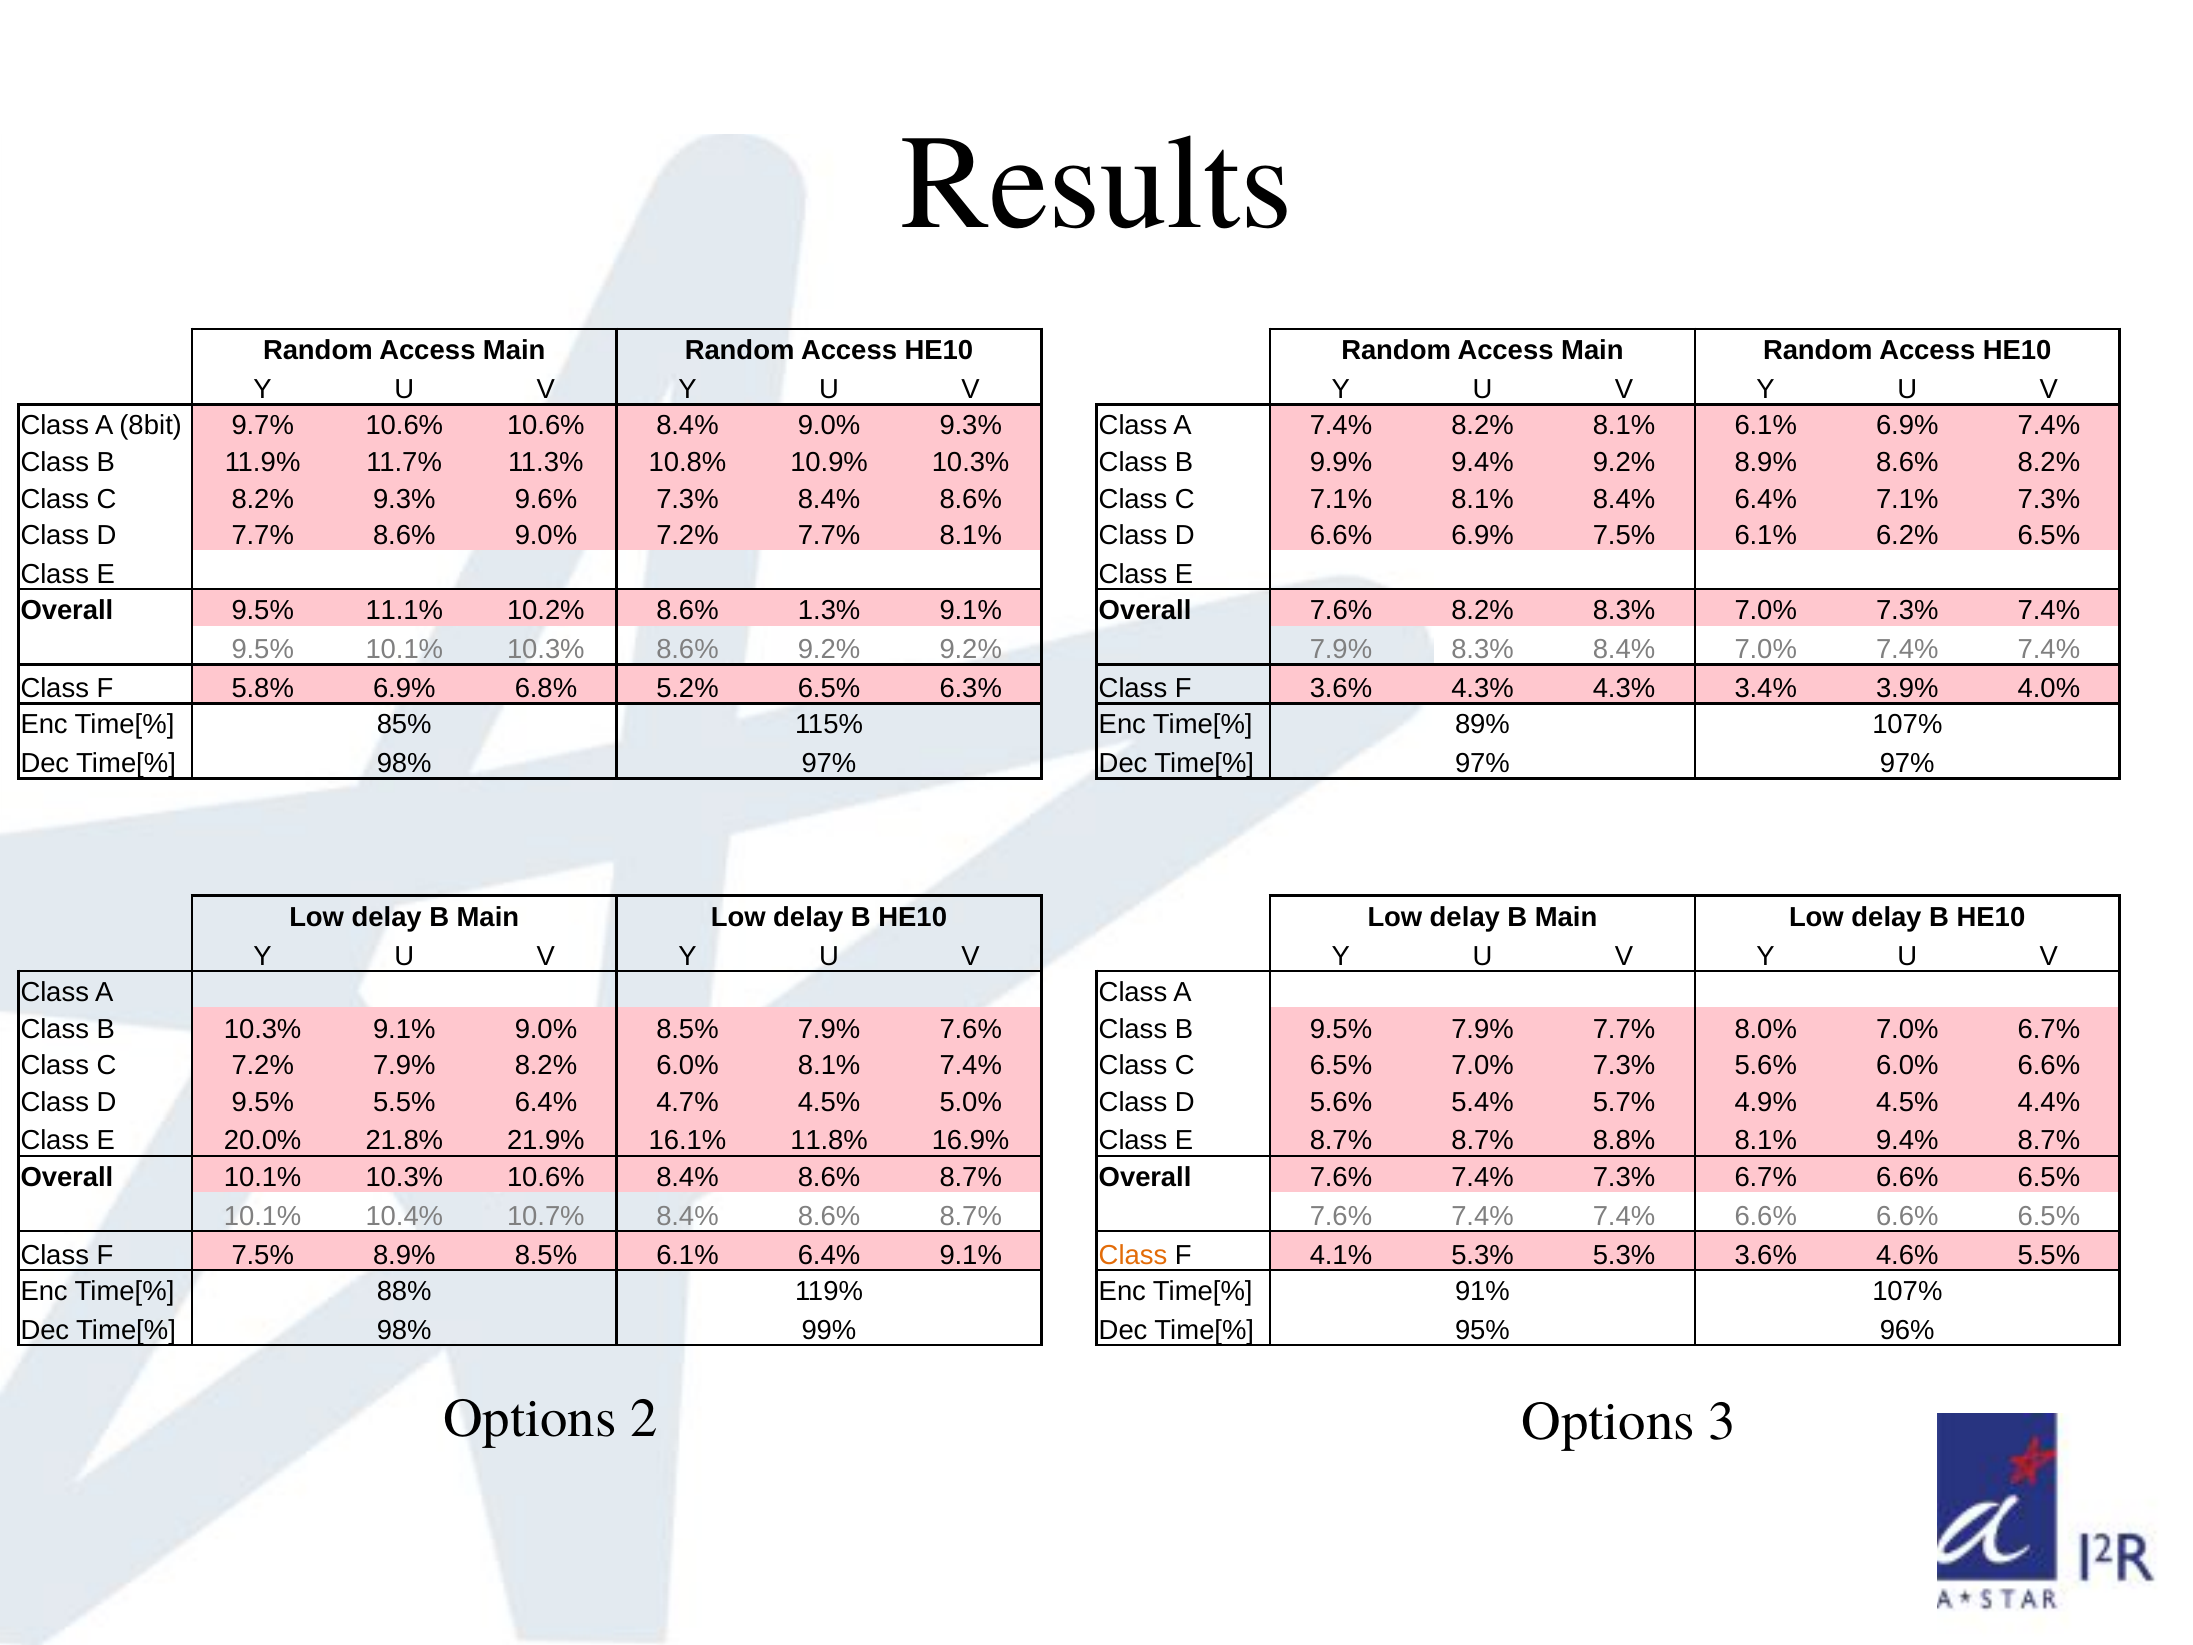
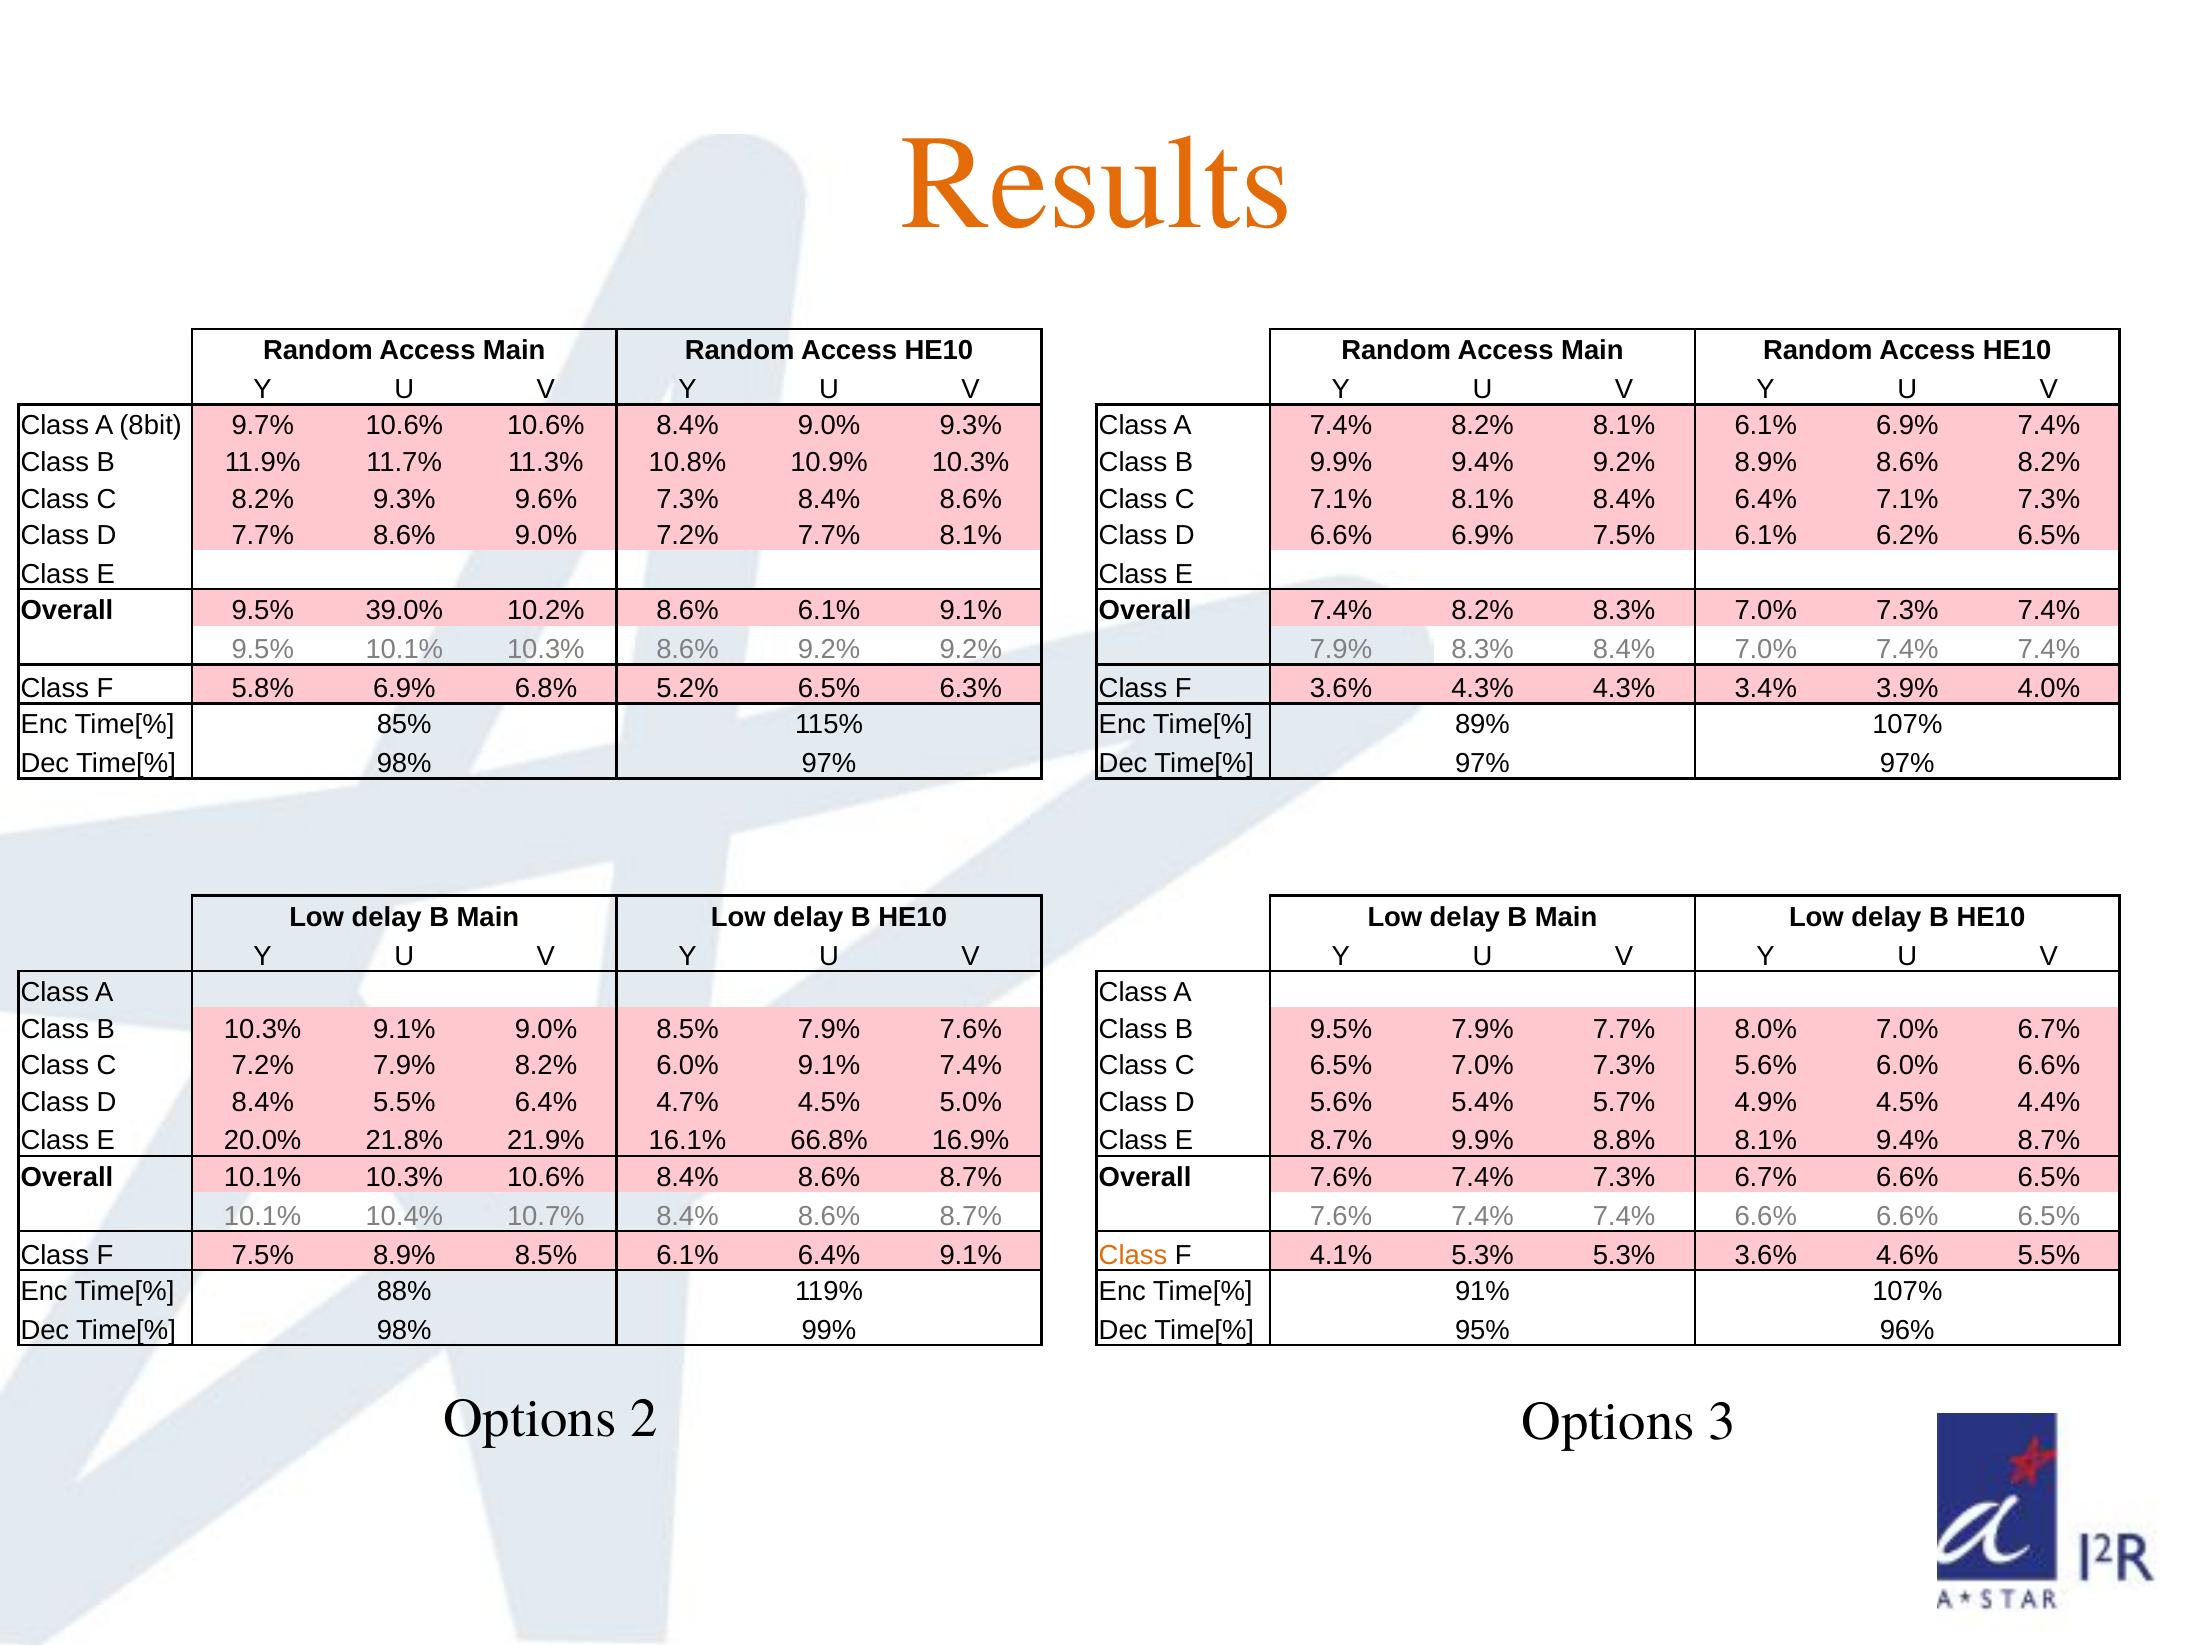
Results colour: black -> orange
11.1%: 11.1% -> 39.0%
8.6% 1.3%: 1.3% -> 6.1%
7.6% at (1341, 611): 7.6% -> 7.4%
6.0% 8.1%: 8.1% -> 9.1%
D 9.5%: 9.5% -> 8.4%
11.8%: 11.8% -> 66.8%
8.7% 8.7%: 8.7% -> 9.9%
